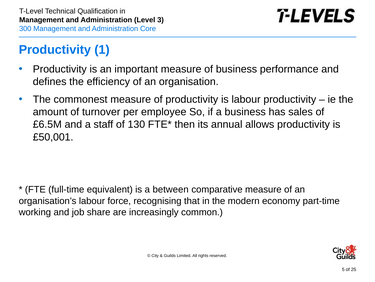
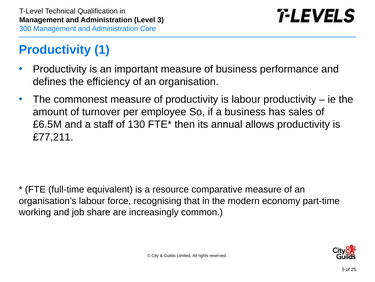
£50,001: £50,001 -> £77,211
between: between -> resource
